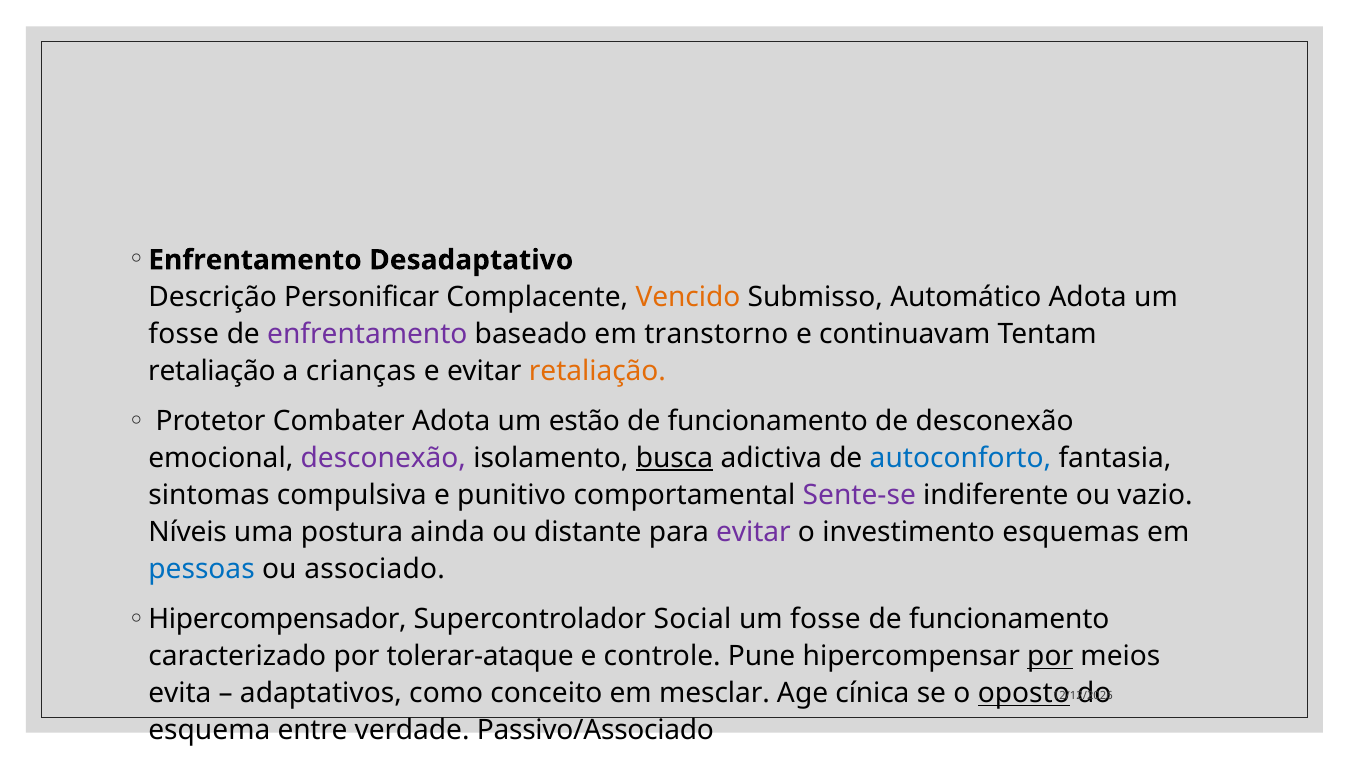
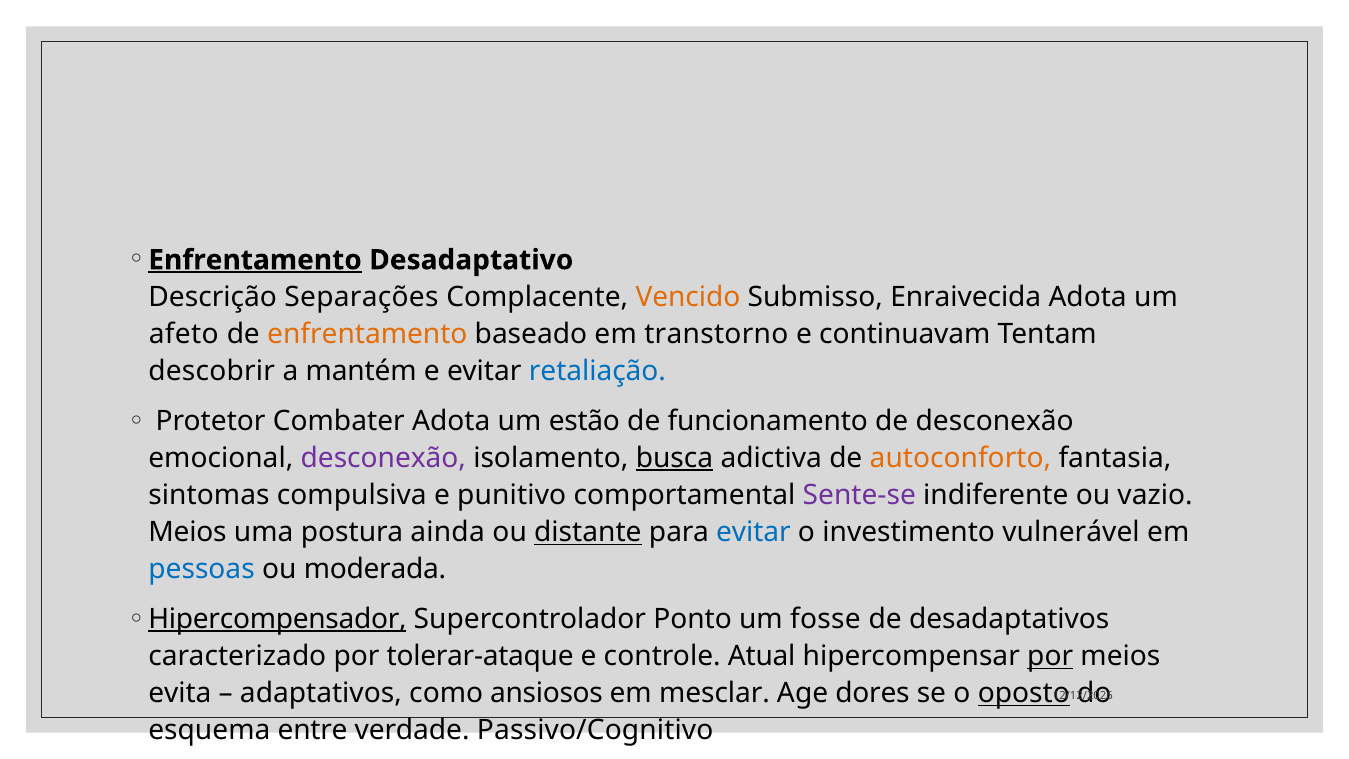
Enfrentamento at (255, 260) underline: none -> present
Personificar: Personificar -> Separações
Automático: Automático -> Enraivecida
fosse at (184, 334): fosse -> afeto
enfrentamento at (367, 334) colour: purple -> orange
retaliação at (212, 371): retaliação -> descobrir
crianças: crianças -> mantém
retaliação at (597, 371) colour: orange -> blue
autoconforto colour: blue -> orange
Níveis at (188, 532): Níveis -> Meios
distante underline: none -> present
evitar at (753, 532) colour: purple -> blue
esquemas: esquemas -> vulnerável
associado: associado -> moderada
Hipercompensador underline: none -> present
Social: Social -> Ponto
funcionamento at (1009, 619): funcionamento -> desadaptativos
Pune: Pune -> Atual
conceito: conceito -> ansiosos
cínica: cínica -> dores
Passivo/Associado: Passivo/Associado -> Passivo/Cognitivo
